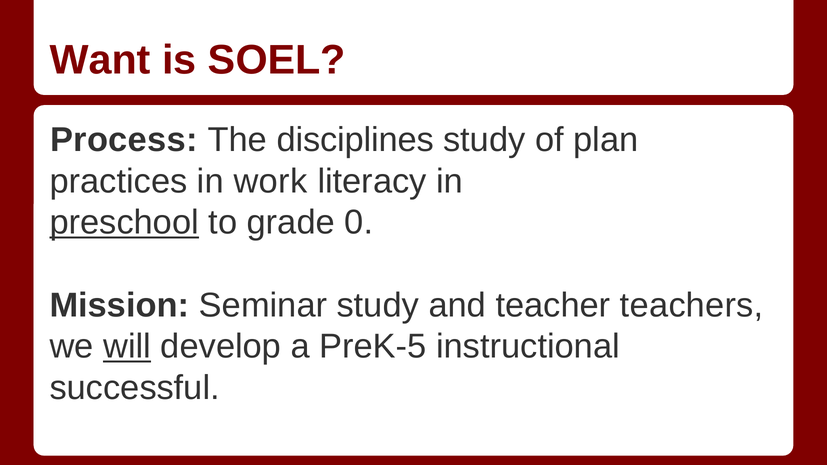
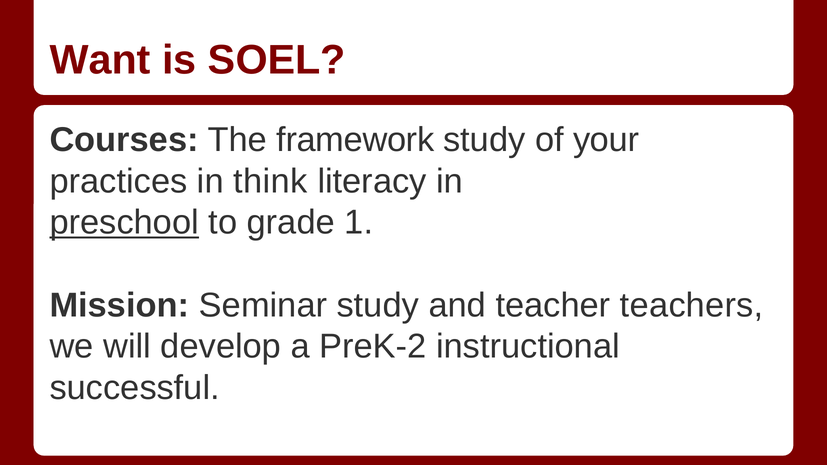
Process: Process -> Courses
disciplines: disciplines -> framework
plan: plan -> your
work: work -> think
0: 0 -> 1
will underline: present -> none
PreK-5: PreK-5 -> PreK-2
